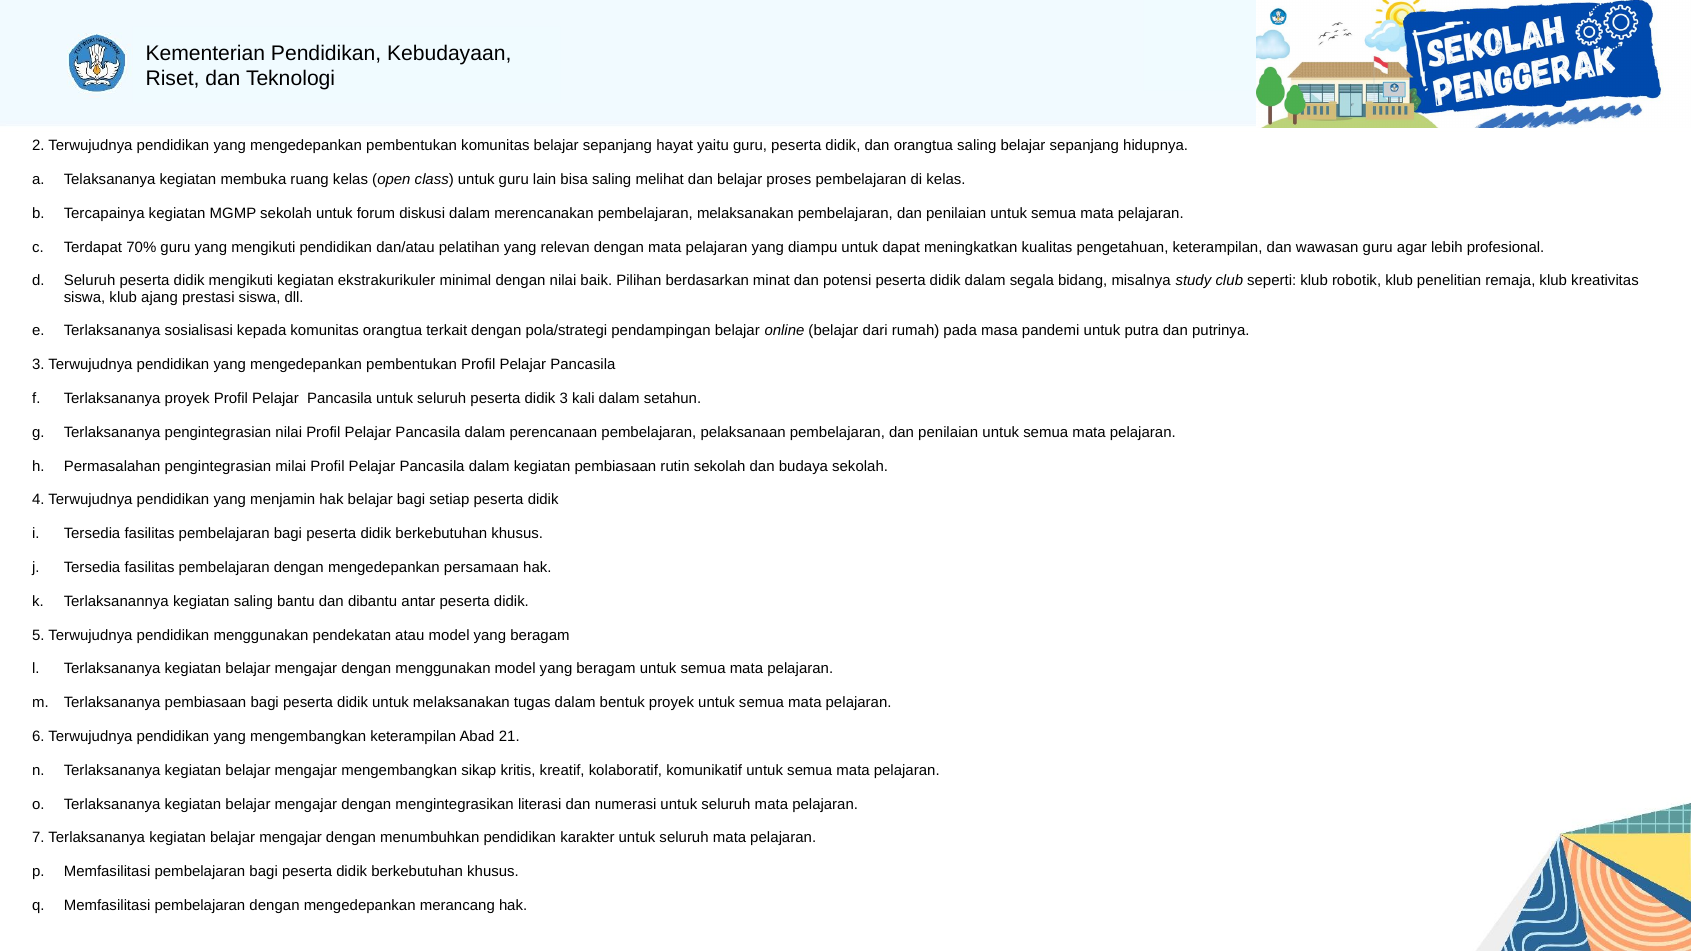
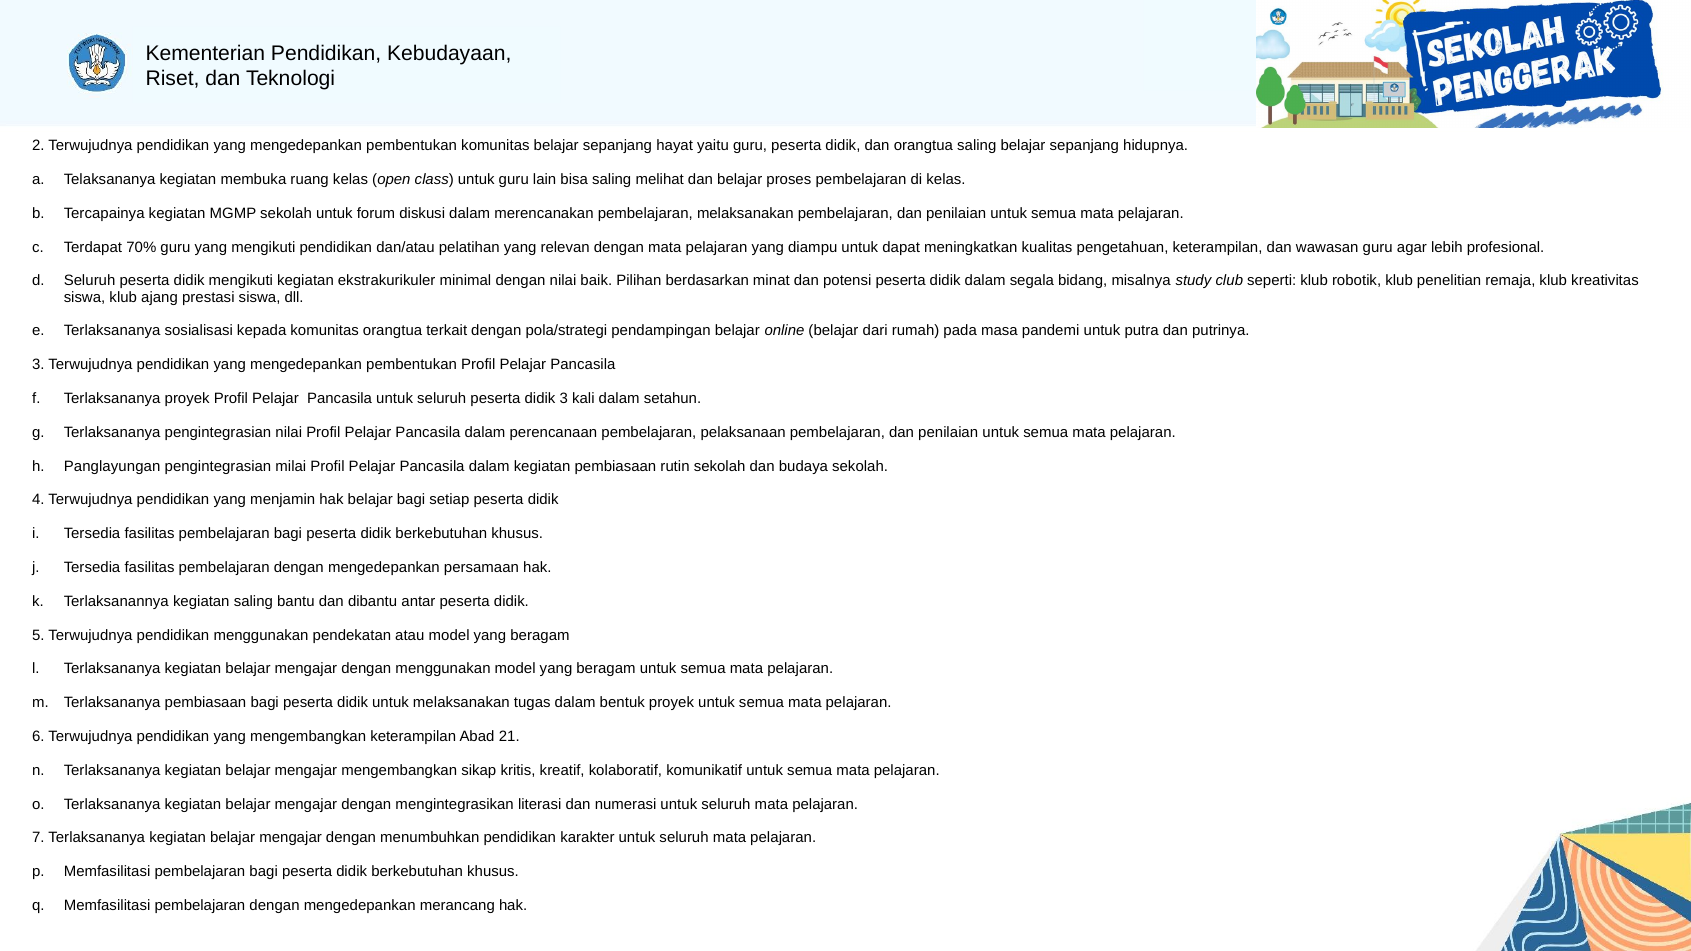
Permasalahan: Permasalahan -> Panglayungan
